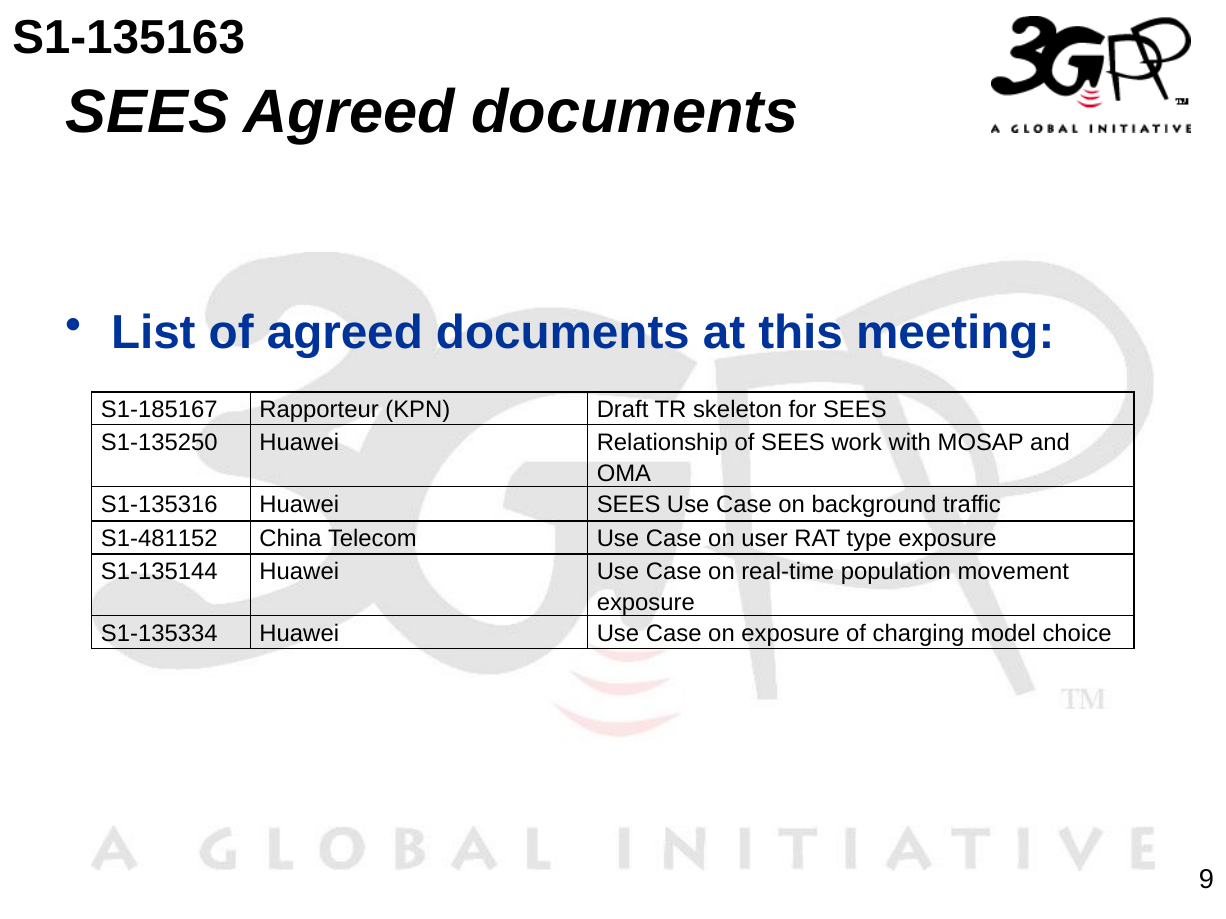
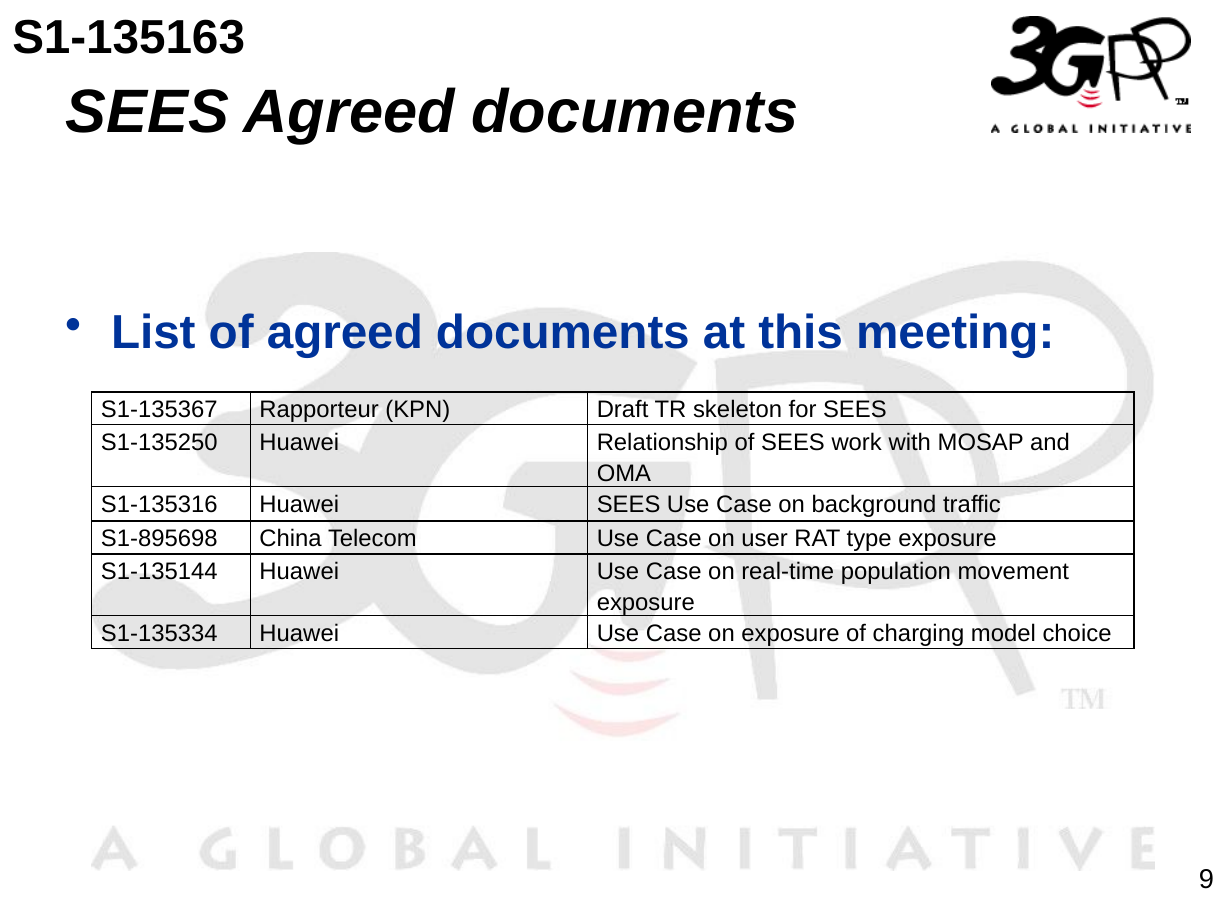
S1-185167: S1-185167 -> S1-135367
S1-481152: S1-481152 -> S1-895698
